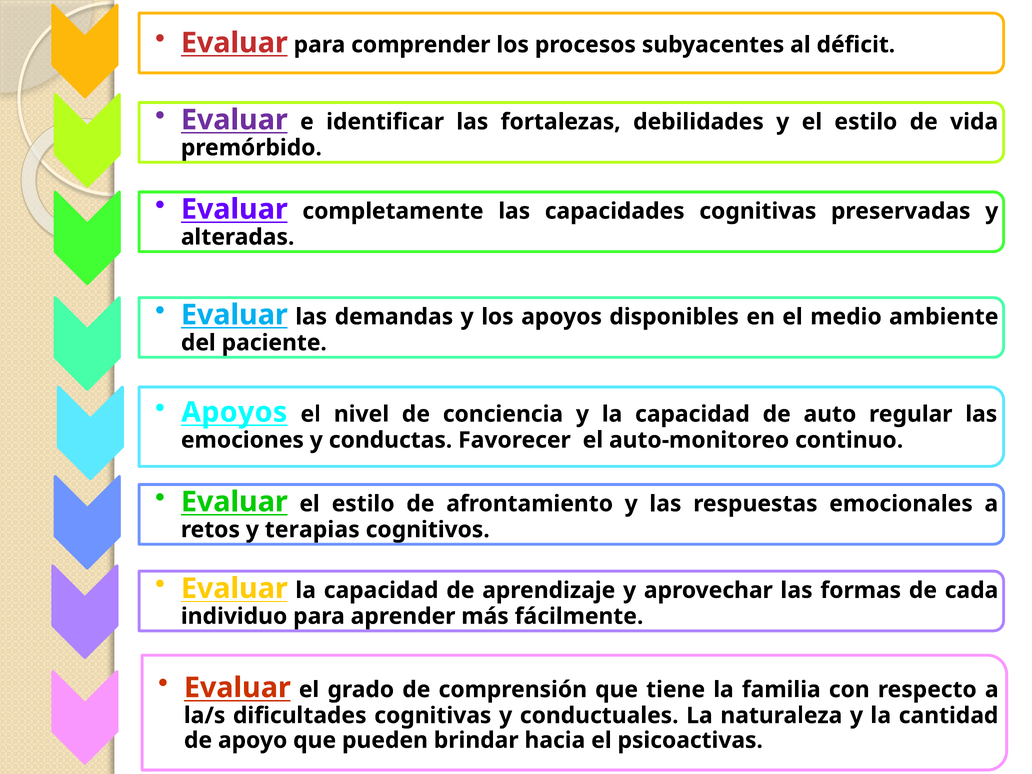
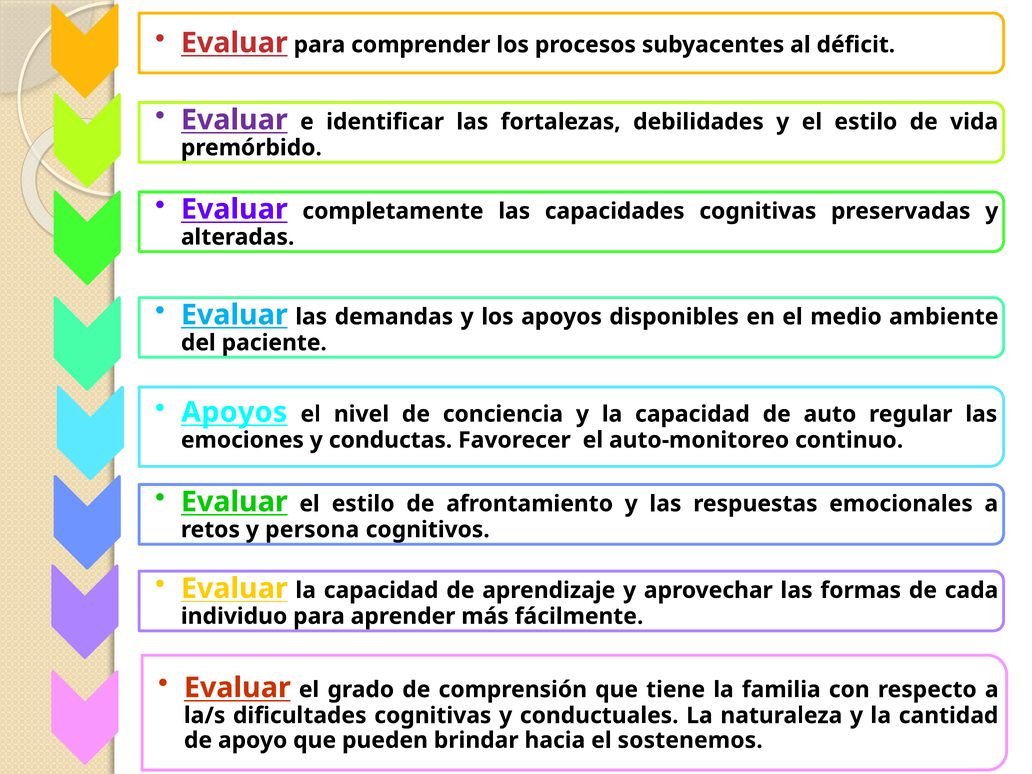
terapias: terapias -> persona
psicoactivas: psicoactivas -> sostenemos
